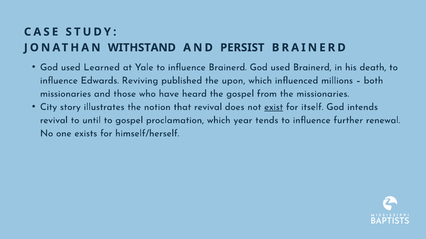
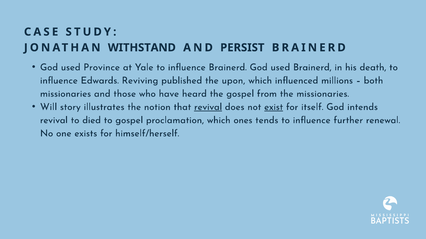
Learned: Learned -> Province
City: City -> Will
revival at (208, 107) underline: none -> present
until: until -> died
year: year -> ones
